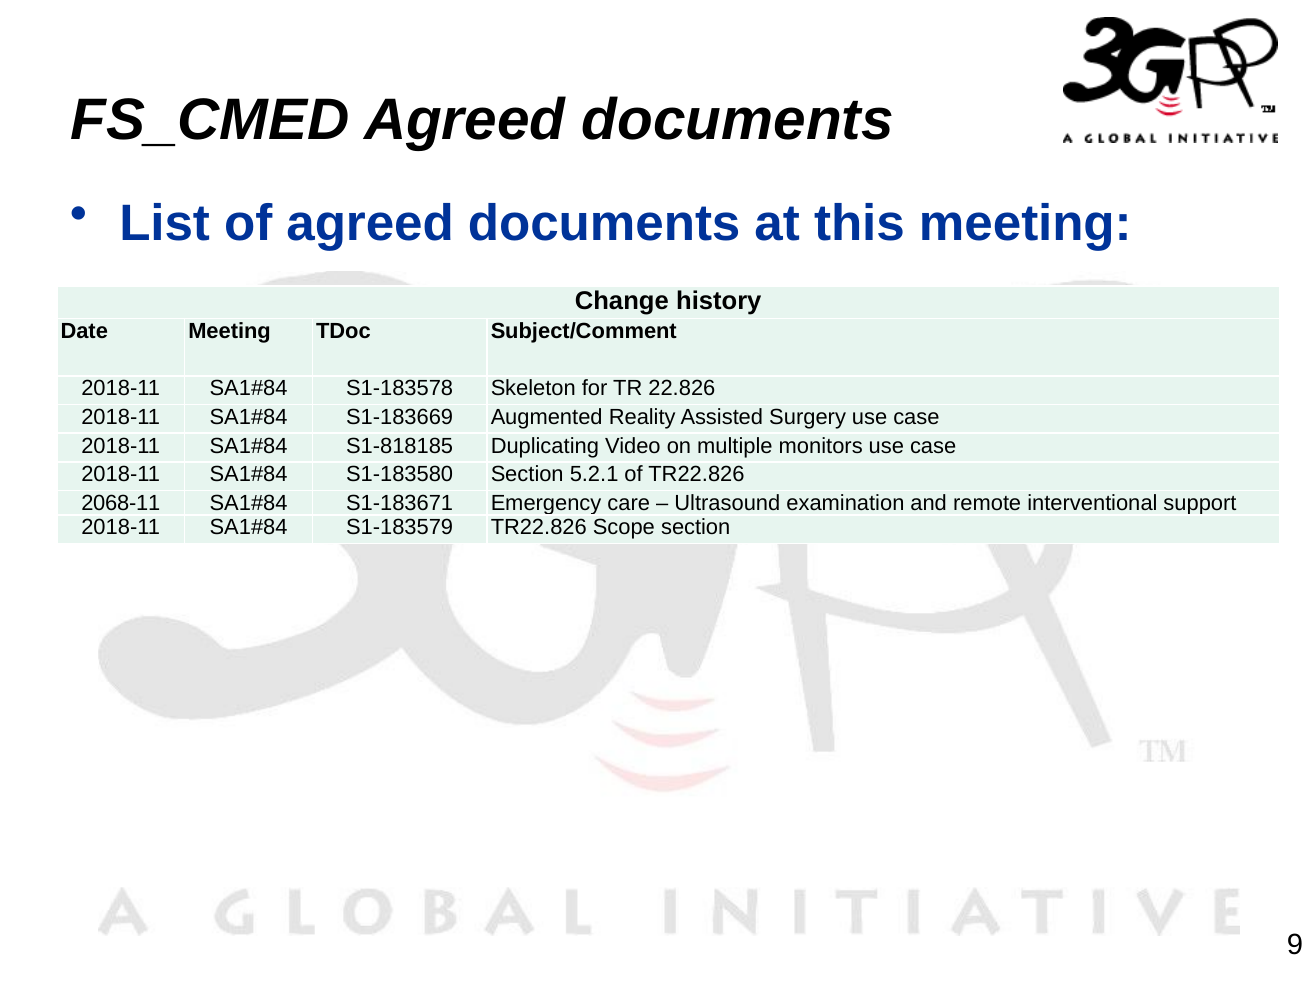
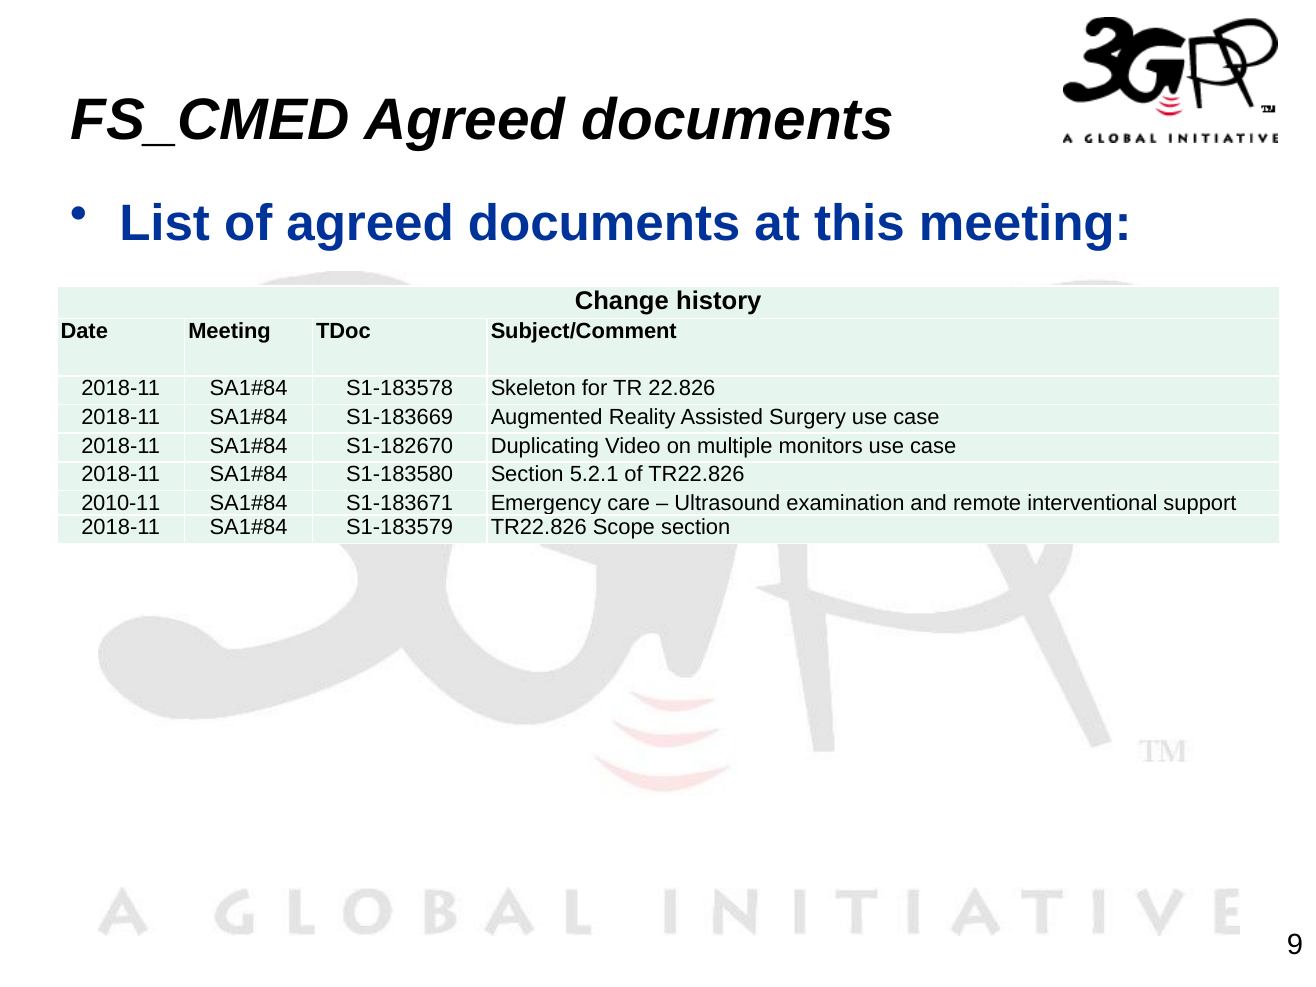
S1-818185: S1-818185 -> S1-182670
2068-11: 2068-11 -> 2010-11
